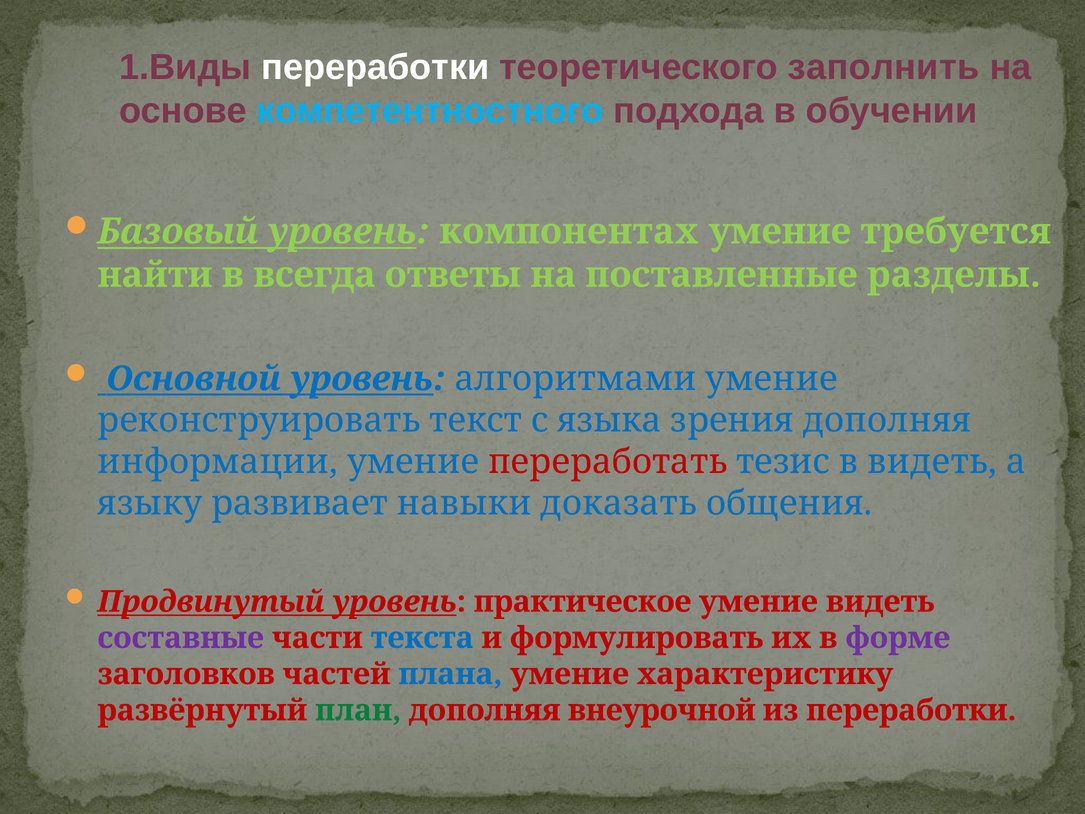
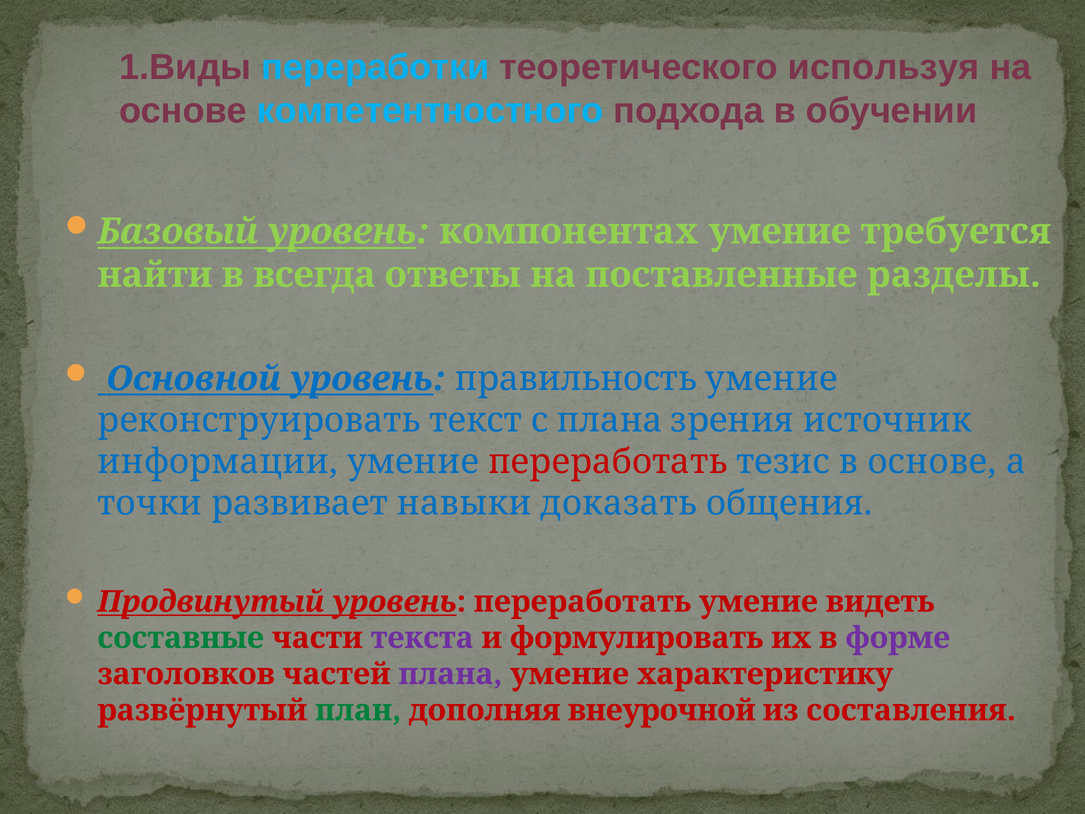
переработки at (375, 67) colour: white -> light blue
заполнить: заполнить -> используя
алгоритмами: алгоритмами -> правильность
с языка: языка -> плана
зрения дополняя: дополняя -> источник
в видеть: видеть -> основе
языку: языку -> точки
уровень практическое: практическое -> переработать
составные colour: purple -> green
текста colour: blue -> purple
плана at (450, 674) colour: blue -> purple
из переработки: переработки -> составления
